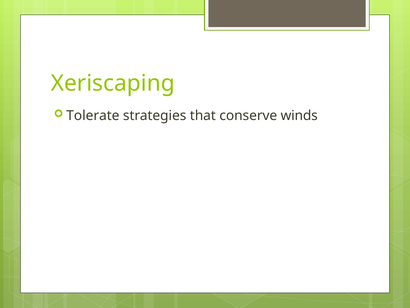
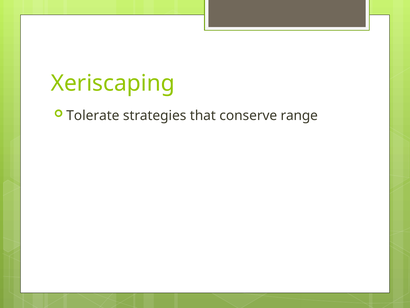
winds: winds -> range
